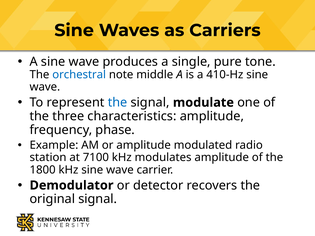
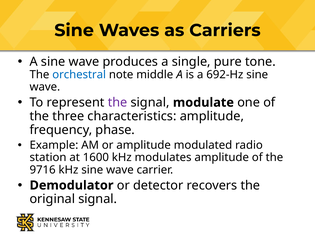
410-Hz: 410-Hz -> 692-Hz
the at (118, 103) colour: blue -> purple
7100: 7100 -> 1600
1800: 1800 -> 9716
